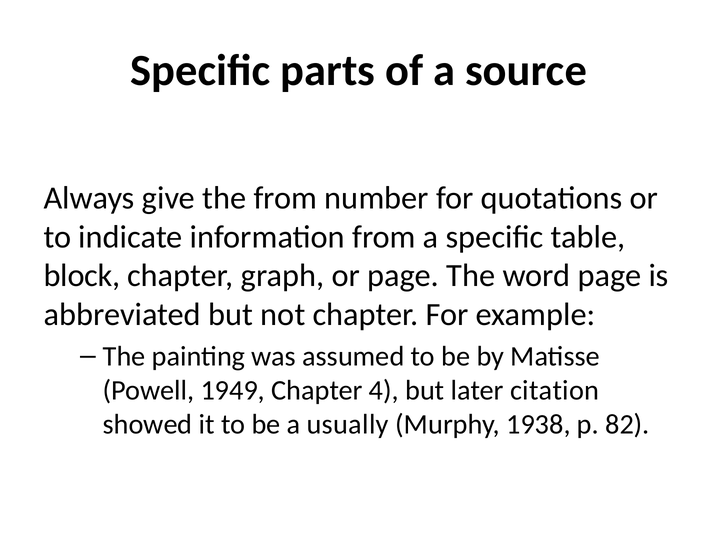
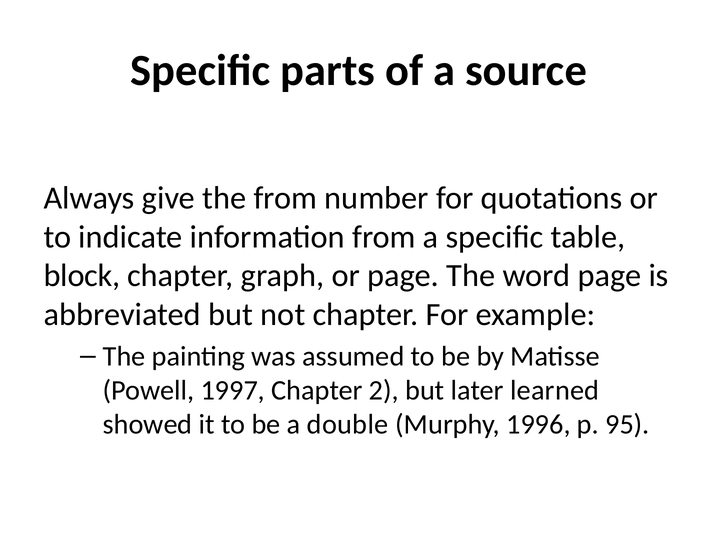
1949: 1949 -> 1997
4: 4 -> 2
citation: citation -> learned
usually: usually -> double
1938: 1938 -> 1996
82: 82 -> 95
